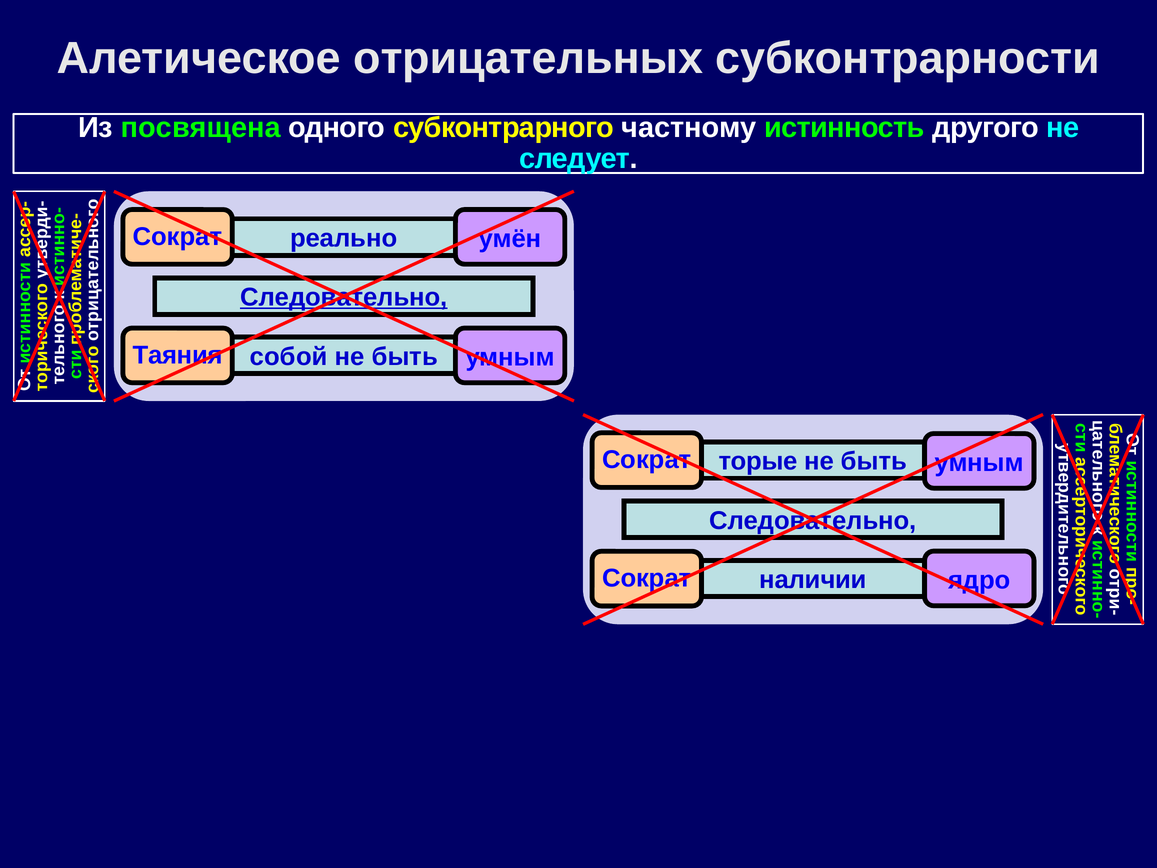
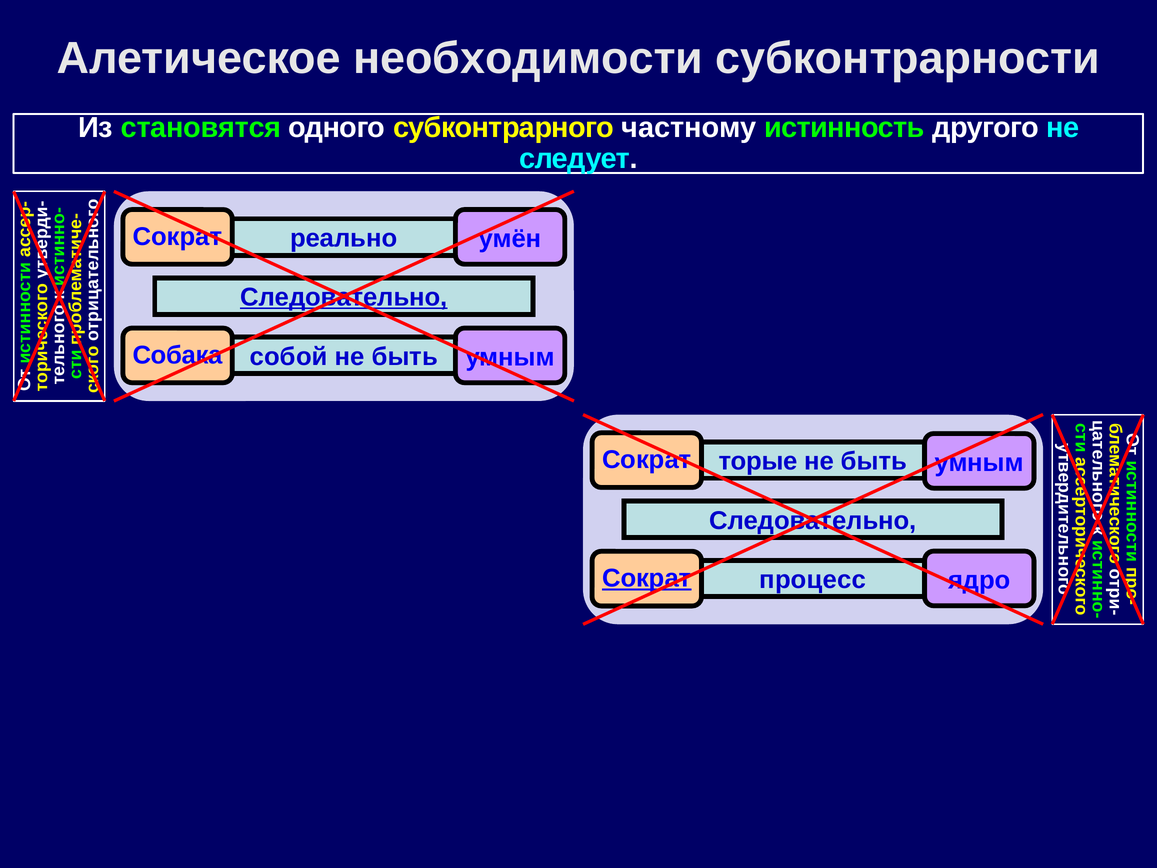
отрицательных: отрицательных -> необходимости
посвящена: посвящена -> становятся
Таяния: Таяния -> Собака
Сократ at (647, 578) underline: none -> present
наличии: наличии -> процесс
